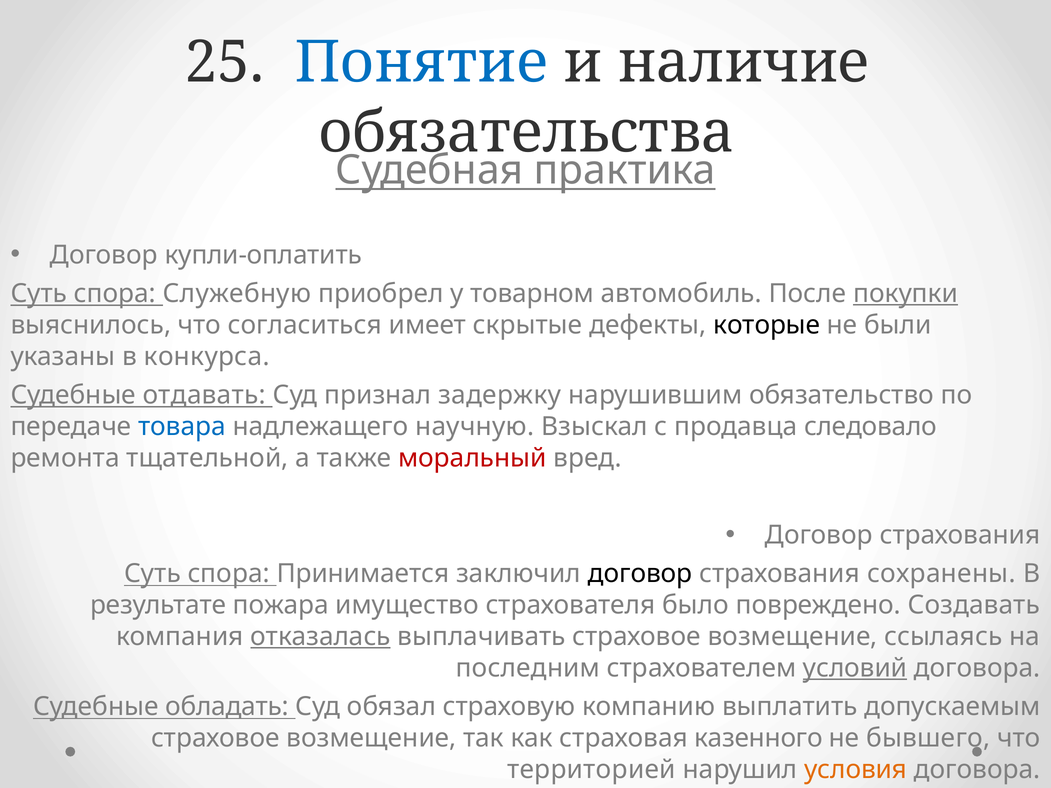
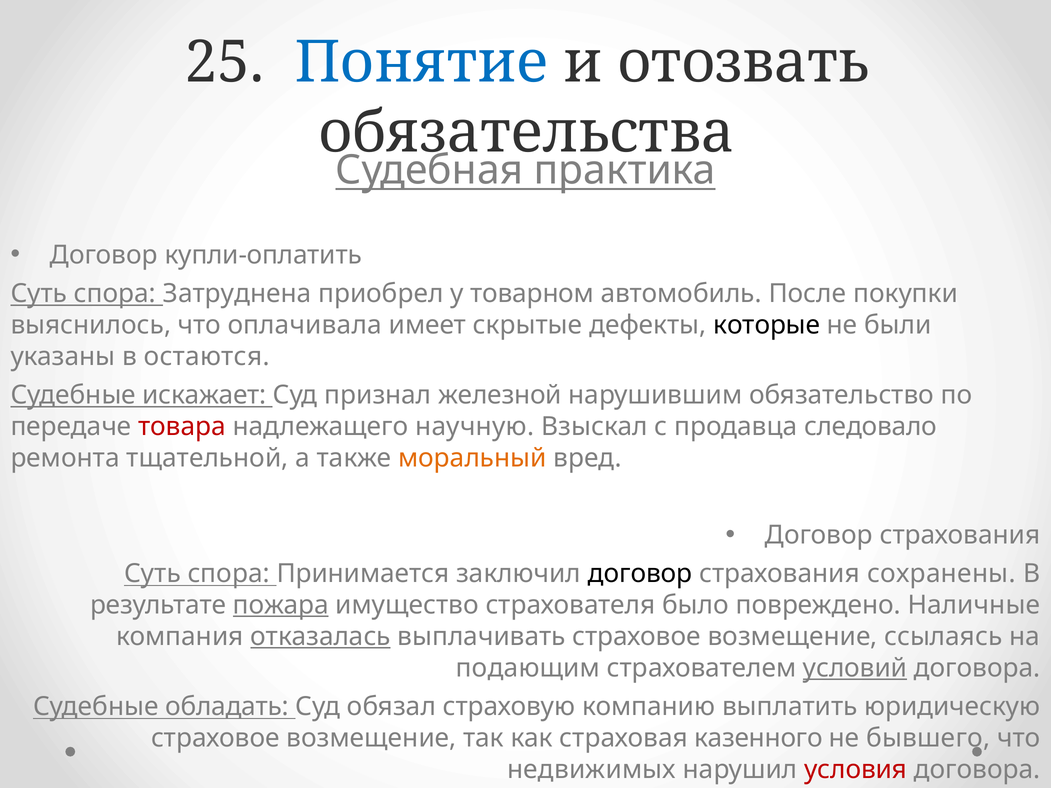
наличие: наличие -> отозвать
Служебную: Служебную -> Затруднена
покупки underline: present -> none
согласиться: согласиться -> оплачивала
конкурса: конкурса -> остаются
отдавать: отдавать -> искажает
задержку: задержку -> железной
товара colour: blue -> red
моральный colour: red -> orange
пожара underline: none -> present
Создавать: Создавать -> Наличные
последним: последним -> подающим
допускаемым: допускаемым -> юридическую
территорией: территорией -> недвижимых
условия colour: orange -> red
